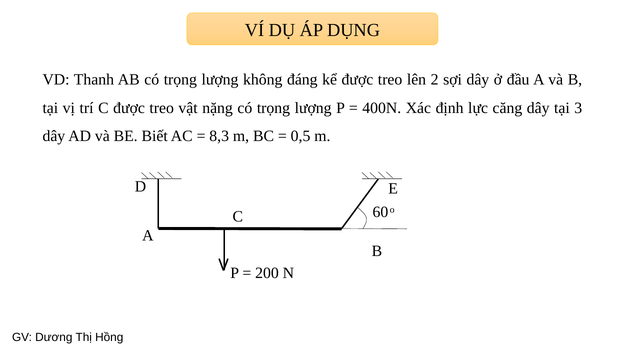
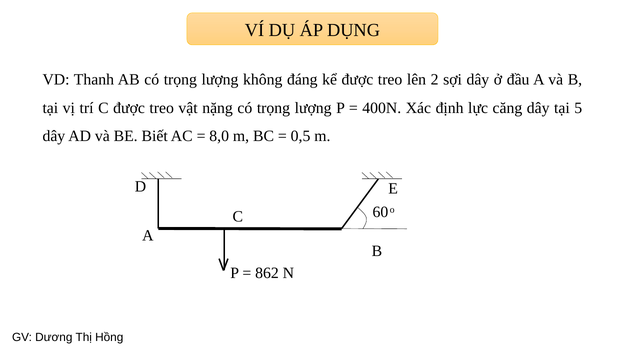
3: 3 -> 5
8,3: 8,3 -> 8,0
200: 200 -> 862
